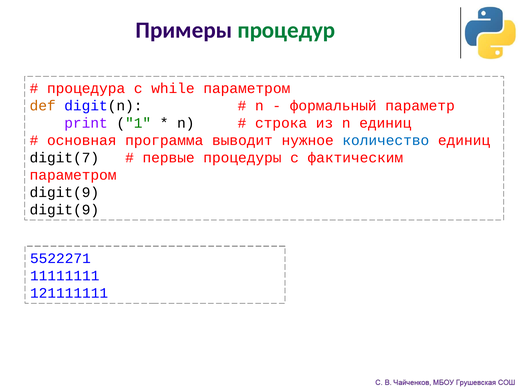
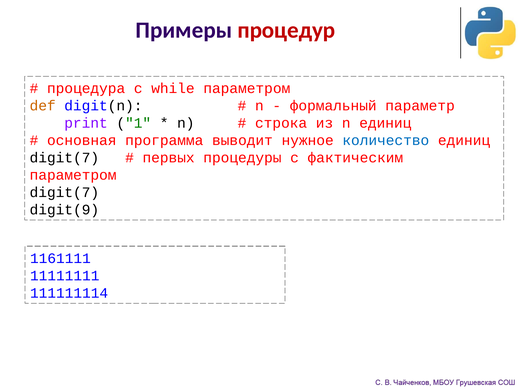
процедур colour: green -> red
первые: первые -> первых
digit(9 at (64, 193): digit(9 -> digit(7
5522271: 5522271 -> 1161111
121111111: 121111111 -> 111111114
